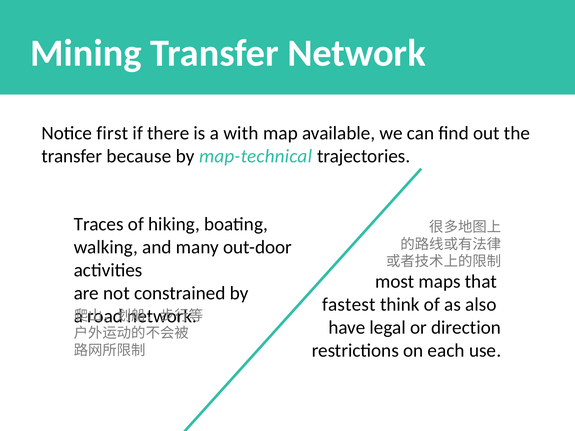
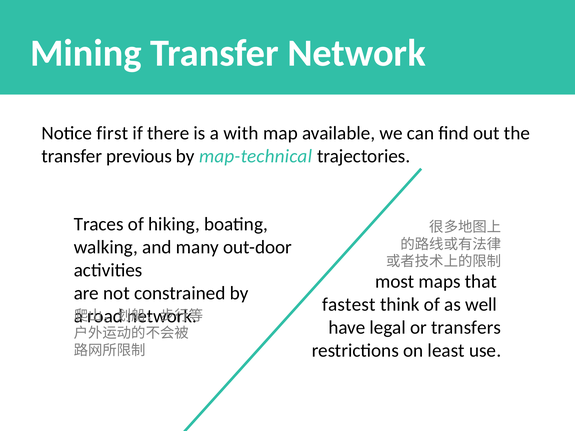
because: because -> previous
also: also -> well
direction: direction -> transfers
each: each -> least
